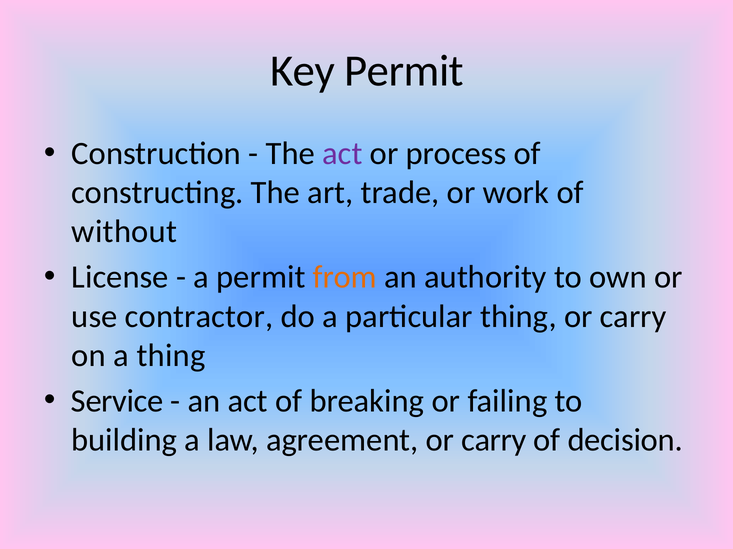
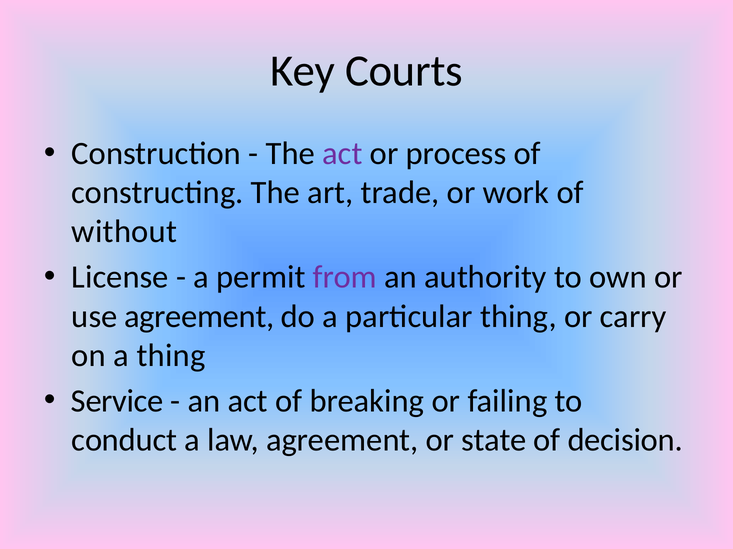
Key Permit: Permit -> Courts
from colour: orange -> purple
use contractor: contractor -> agreement
building: building -> conduct
agreement or carry: carry -> state
